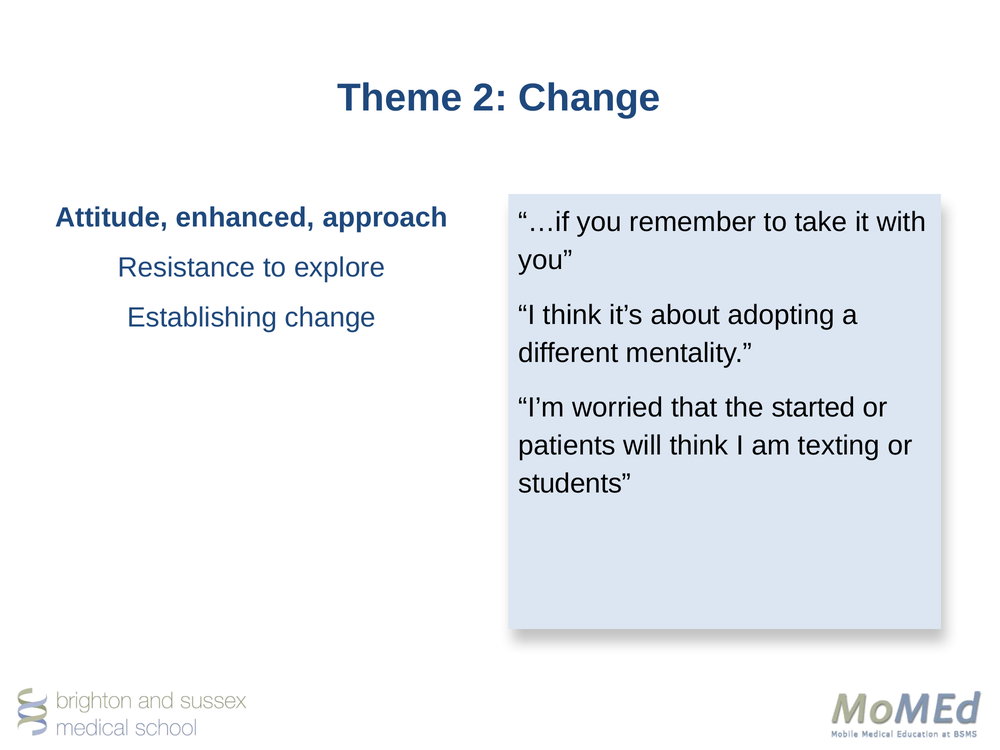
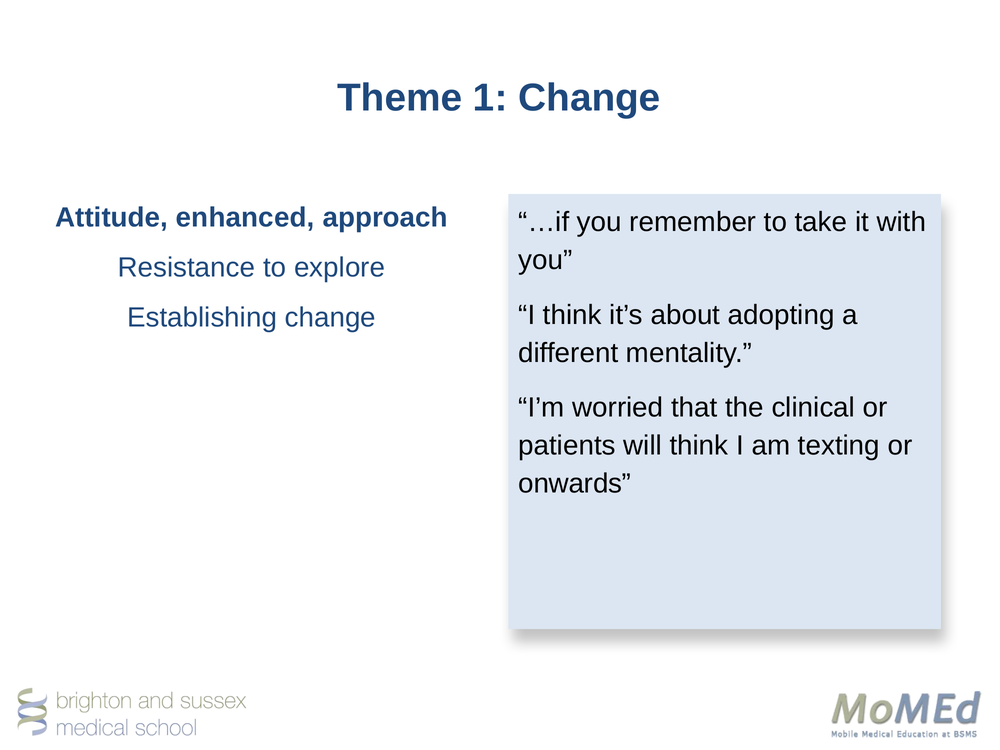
2: 2 -> 1
started: started -> clinical
students: students -> onwards
